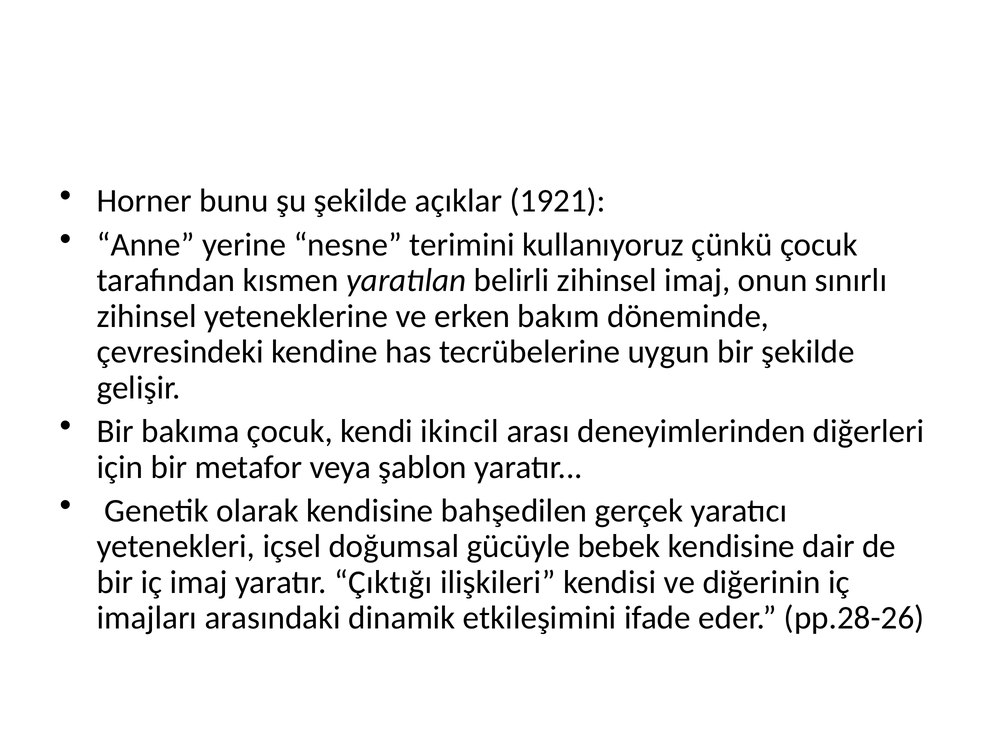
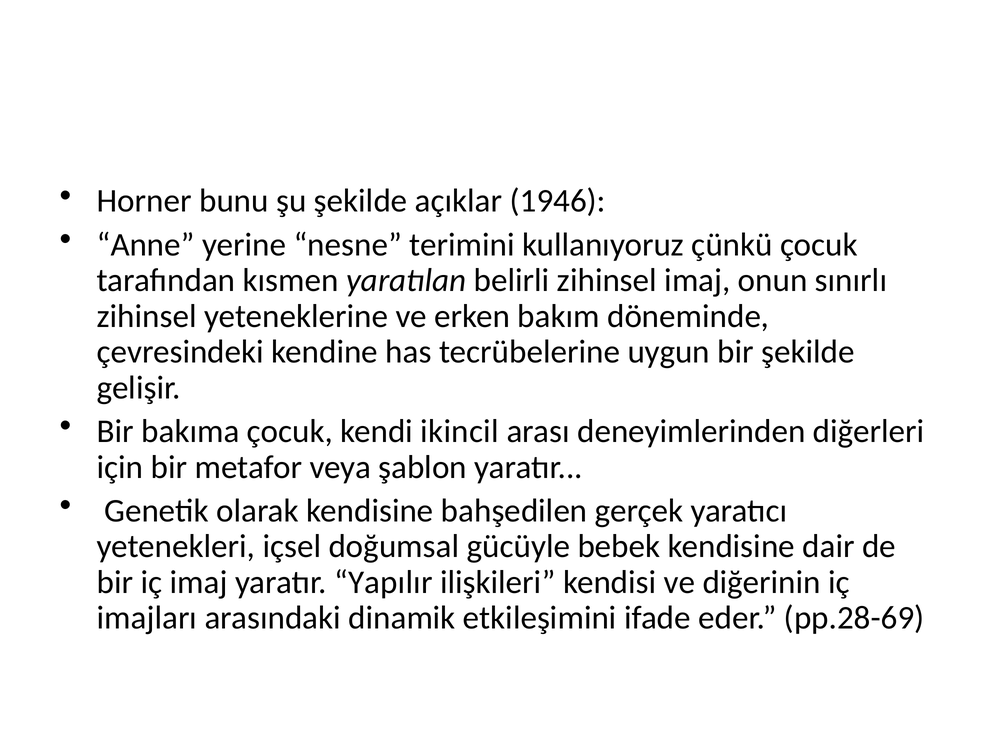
1921: 1921 -> 1946
Çıktığı: Çıktığı -> Yapılır
pp.28-26: pp.28-26 -> pp.28-69
